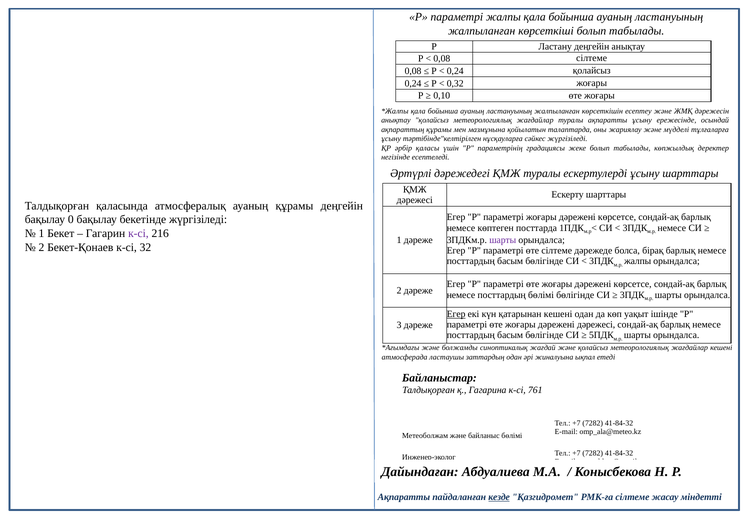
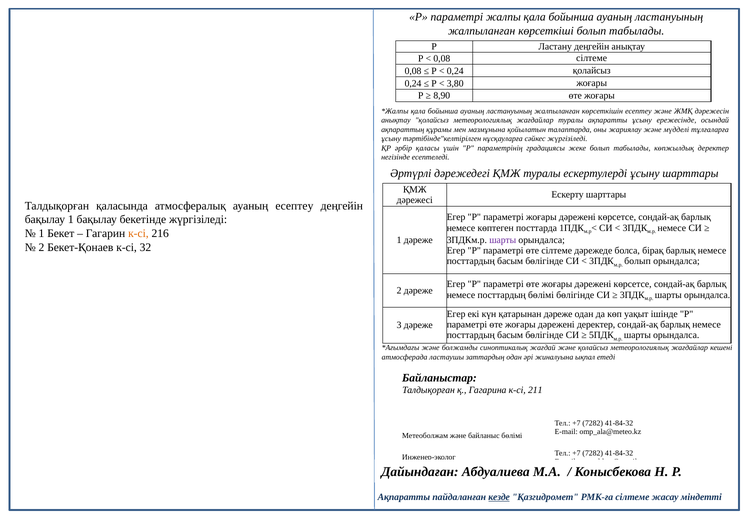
0,32: 0,32 -> 3,80
0,10: 0,10 -> 8,90
ауаның құрамы: құрамы -> есептеу
бақылау 0: 0 -> 1
к-сі at (138, 233) colour: purple -> orange
жалпы at (638, 261): жалпы -> болып
Егер at (456, 314) underline: present -> none
қатарынан кешені: кешені -> дәреже
дәрежені дәрежесі: дәрежесі -> деректер
761: 761 -> 211
